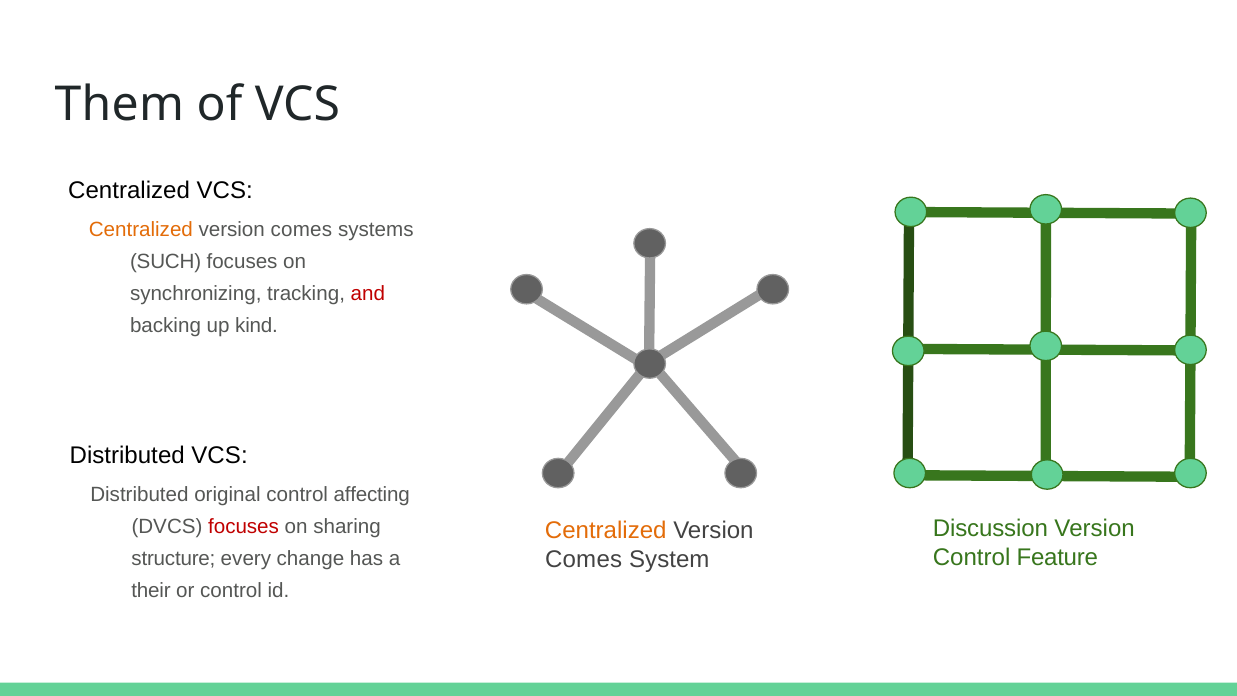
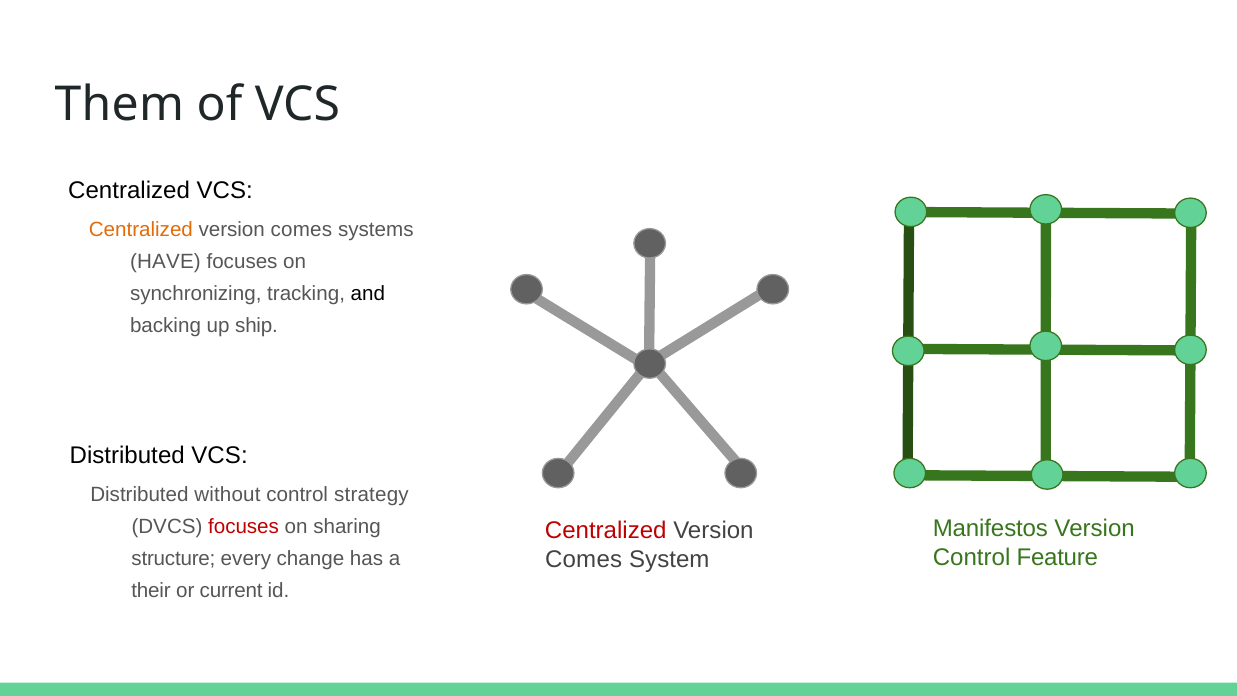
SUCH: SUCH -> HAVE
and colour: red -> black
kind: kind -> ship
original: original -> without
affecting: affecting -> strategy
Discussion: Discussion -> Manifestos
Centralized at (606, 530) colour: orange -> red
or control: control -> current
